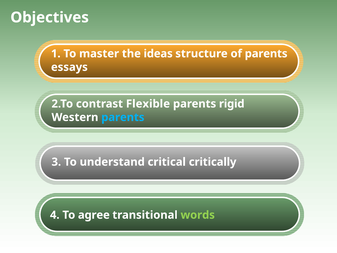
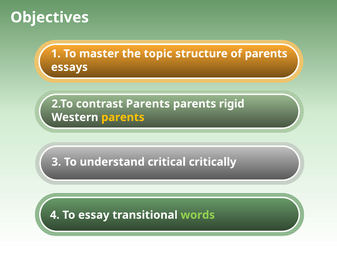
ideas: ideas -> topic
contrast Flexible: Flexible -> Parents
parents at (123, 117) colour: light blue -> yellow
agree: agree -> essay
